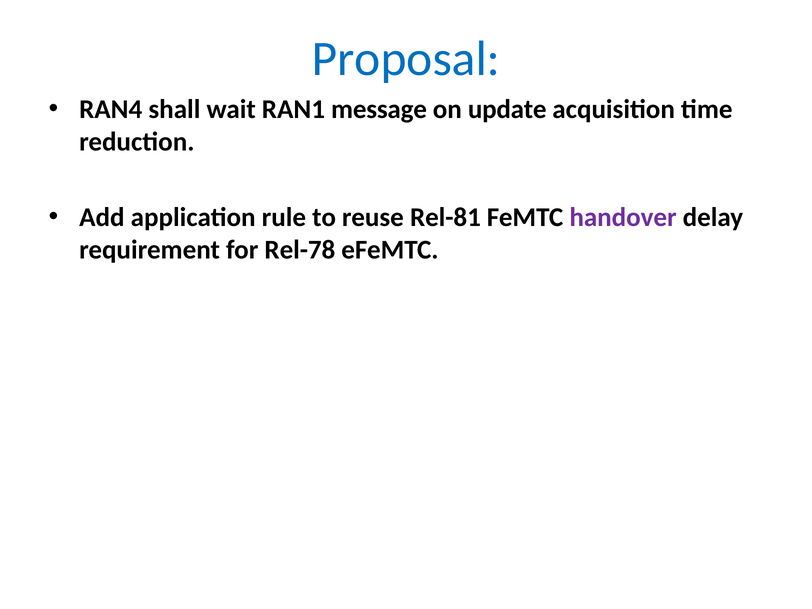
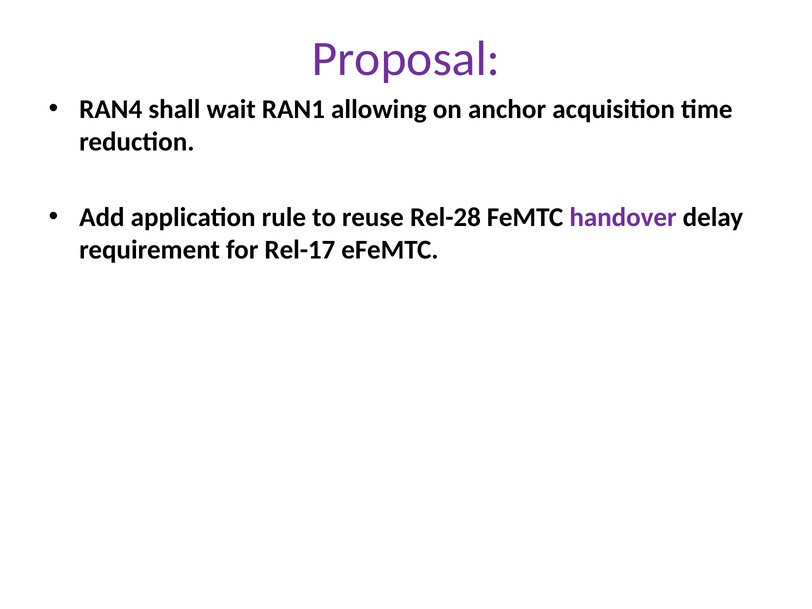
Proposal colour: blue -> purple
message: message -> allowing
update: update -> anchor
Rel-81: Rel-81 -> Rel-28
Rel-78: Rel-78 -> Rel-17
